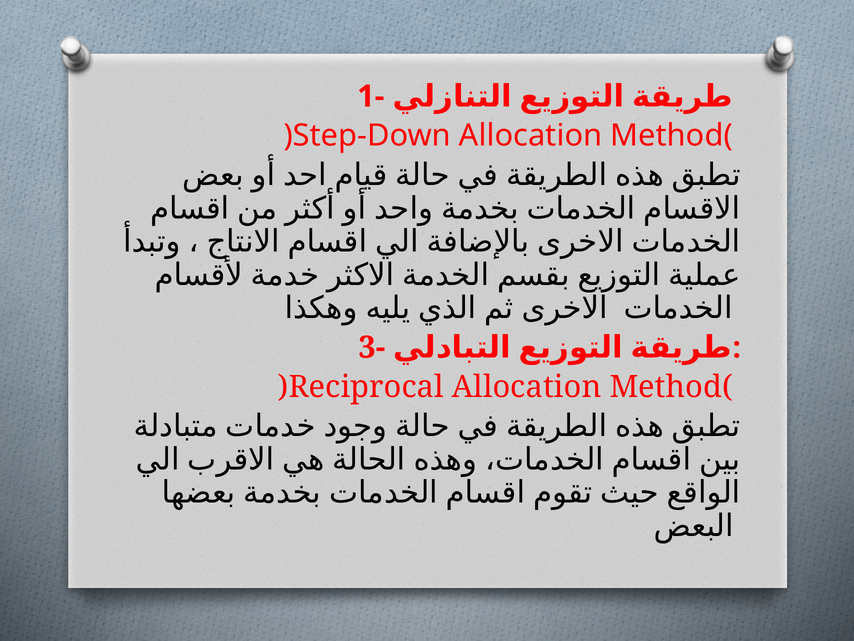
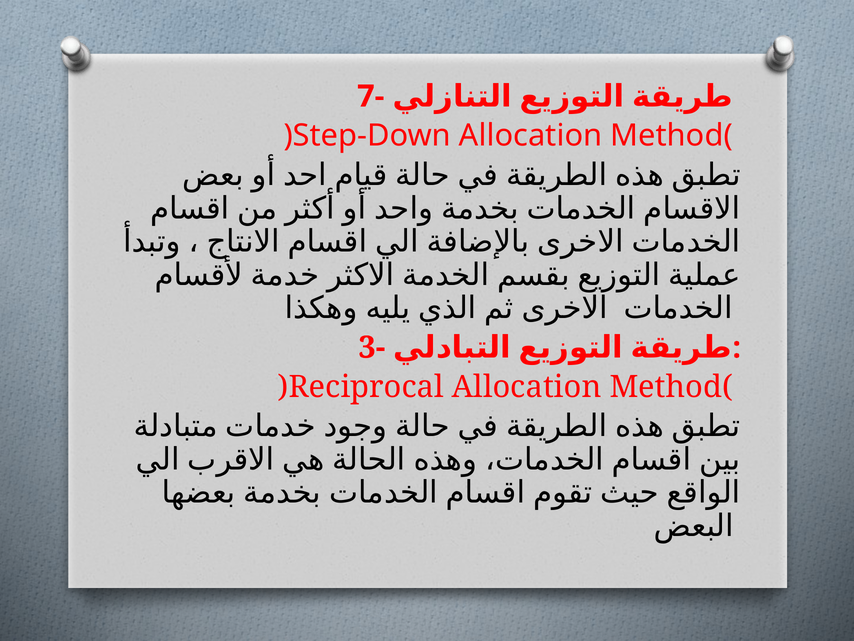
1-: 1- -> 7-
